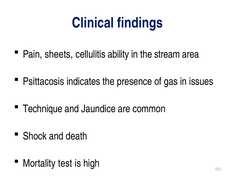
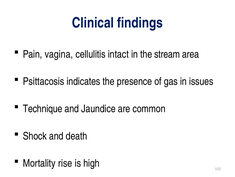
sheets: sheets -> vagina
ability: ability -> intact
test: test -> rise
